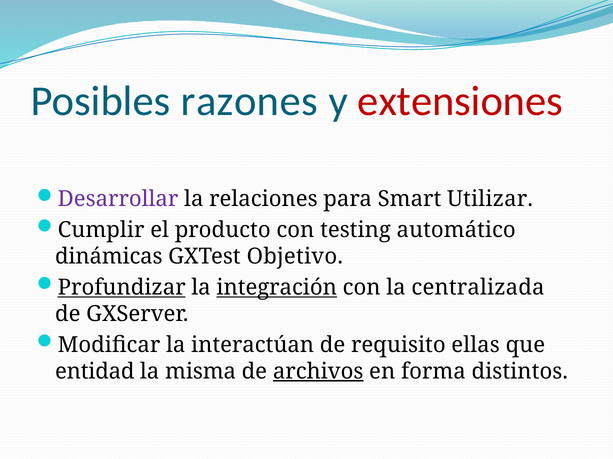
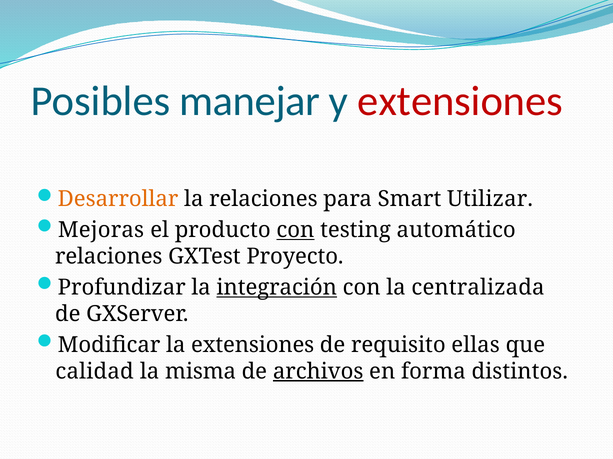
razones: razones -> manejar
Desarrollar colour: purple -> orange
Cumplir: Cumplir -> Mejoras
con at (295, 230) underline: none -> present
dinámicas at (109, 257): dinámicas -> relaciones
Objetivo: Objetivo -> Proyecto
Profundizar underline: present -> none
la interactúan: interactúan -> extensiones
entidad: entidad -> calidad
